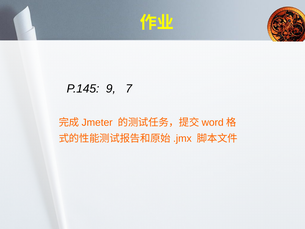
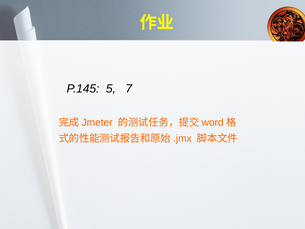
9: 9 -> 5
